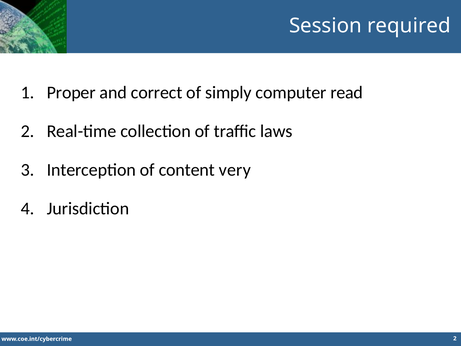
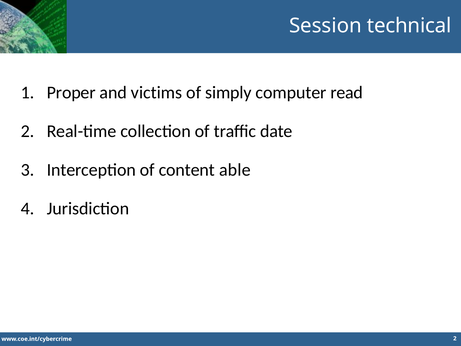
required: required -> technical
correct: correct -> victims
laws: laws -> date
very: very -> able
